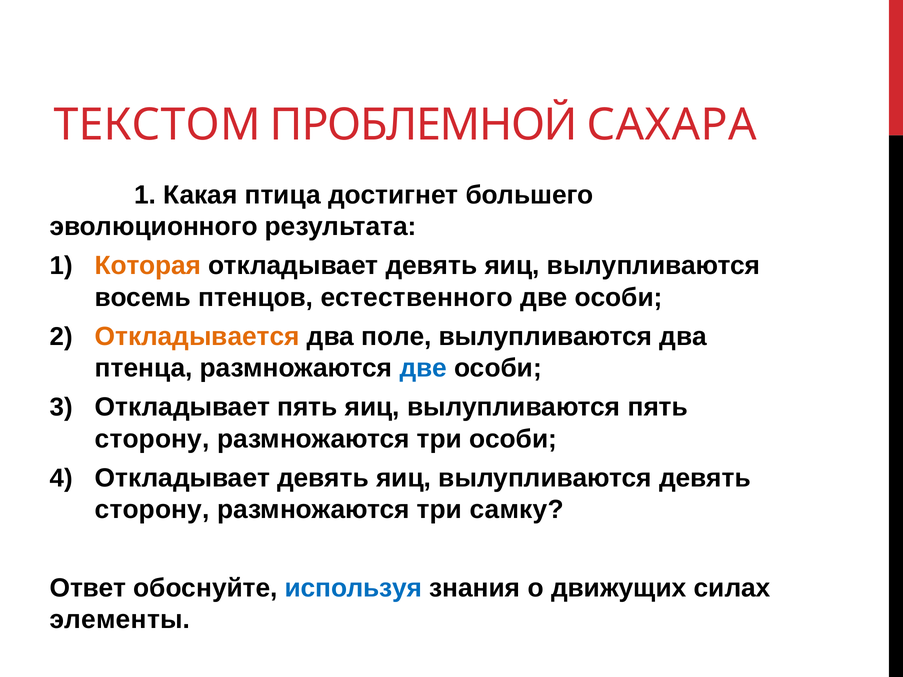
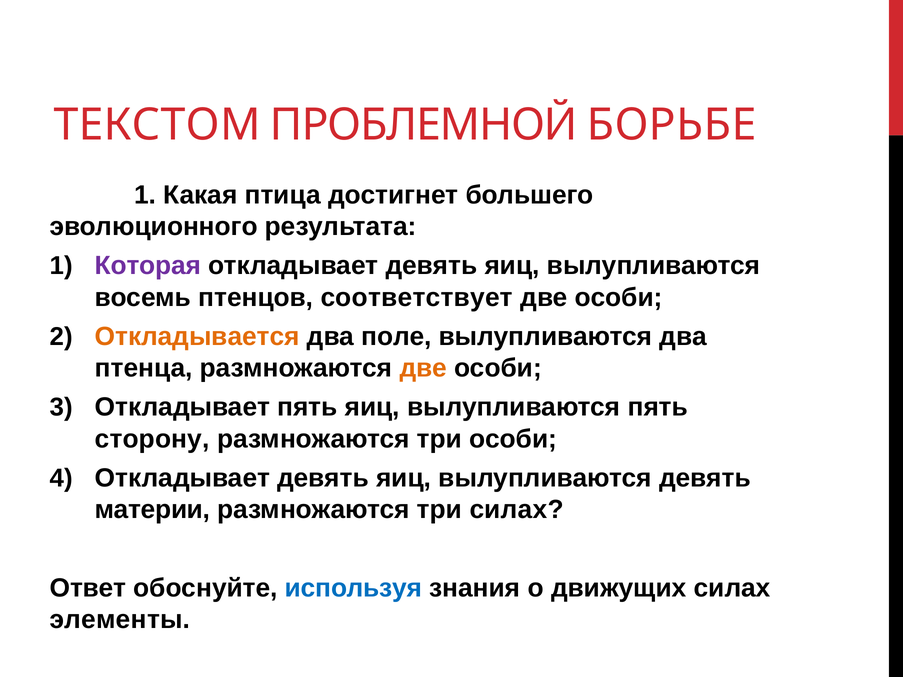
САХАРА: САХАРА -> БОРЬБЕ
Которая colour: orange -> purple
естественного: естественного -> соответствует
две at (423, 368) colour: blue -> orange
сторону at (152, 510): сторону -> материи
три самку: самку -> силах
